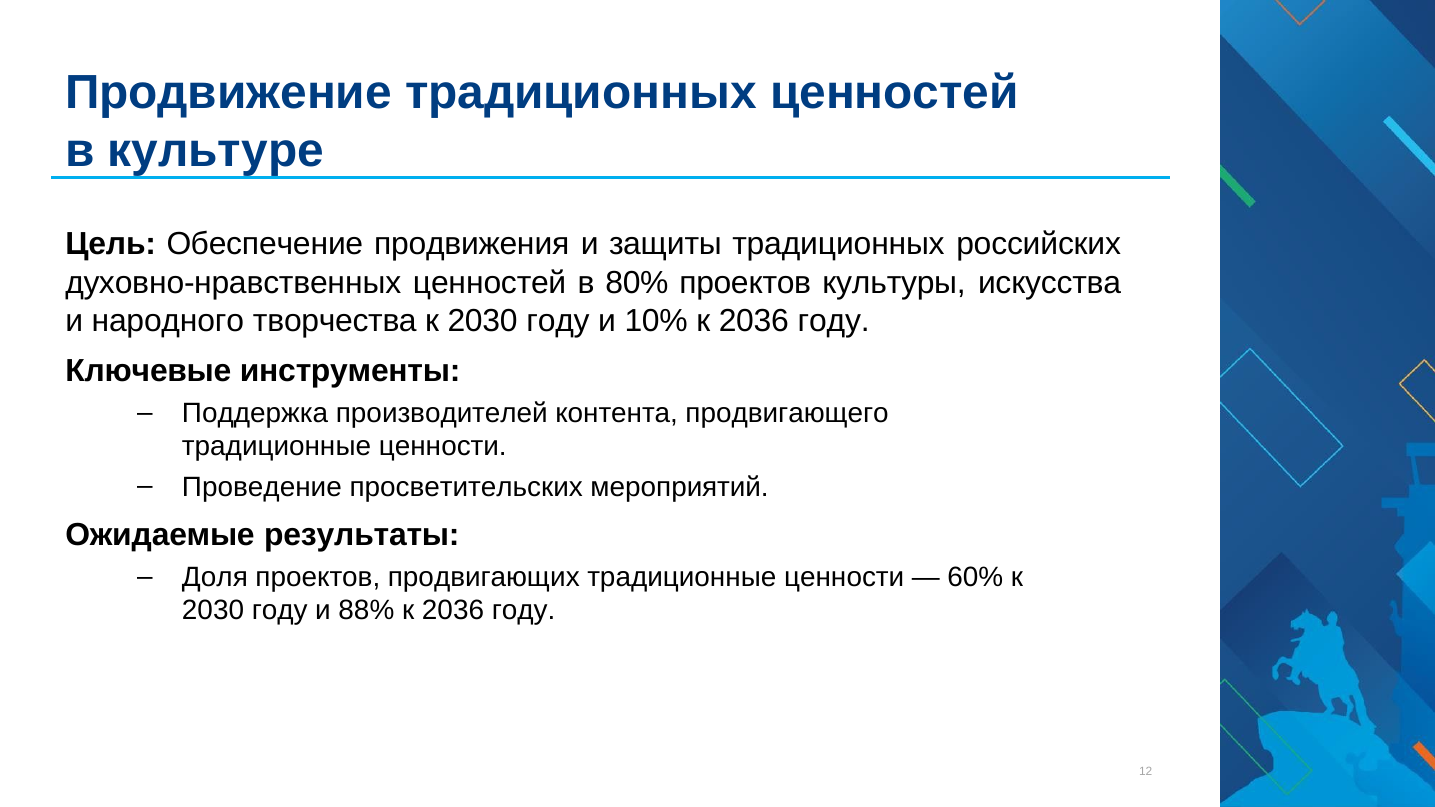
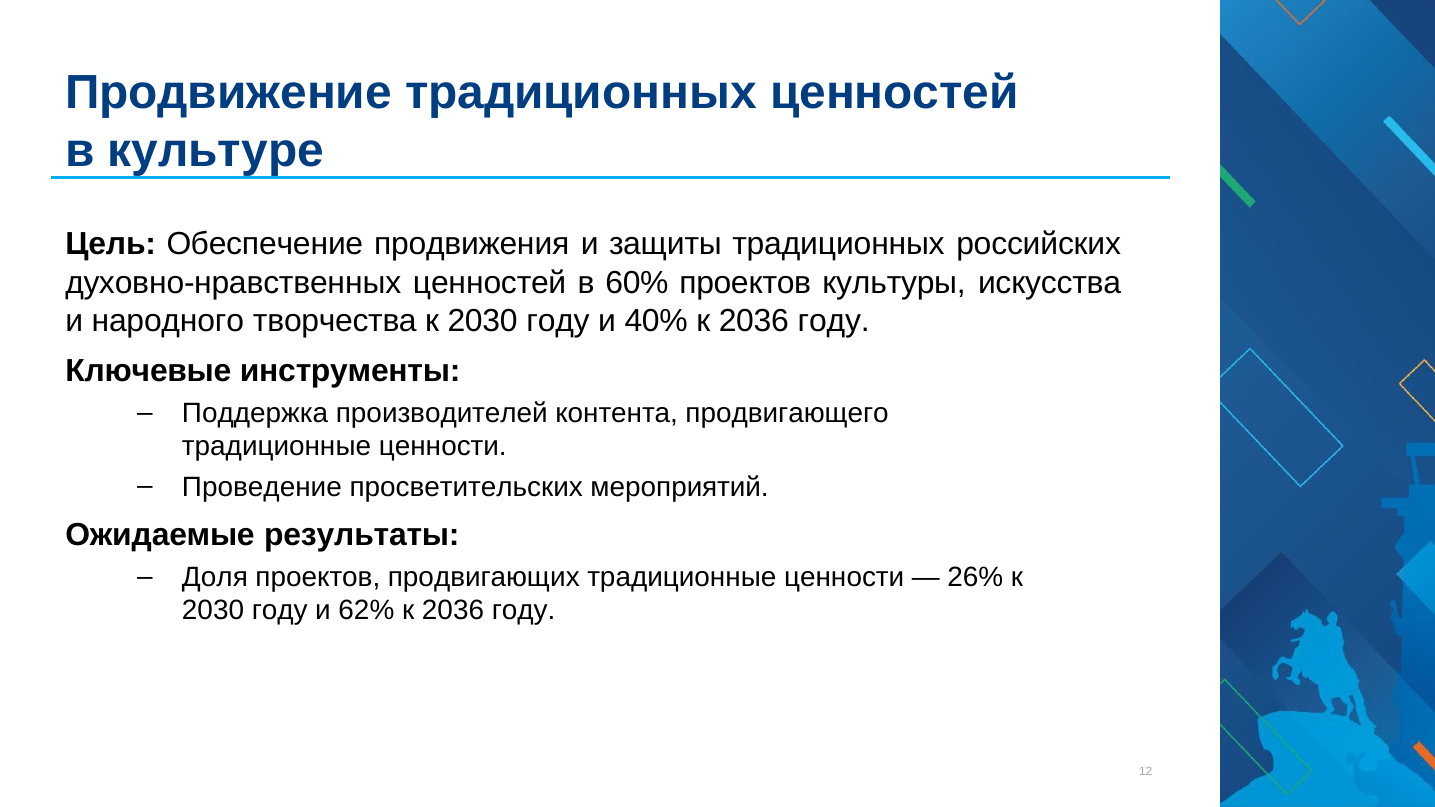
80%: 80% -> 60%
10%: 10% -> 40%
60%: 60% -> 26%
88%: 88% -> 62%
